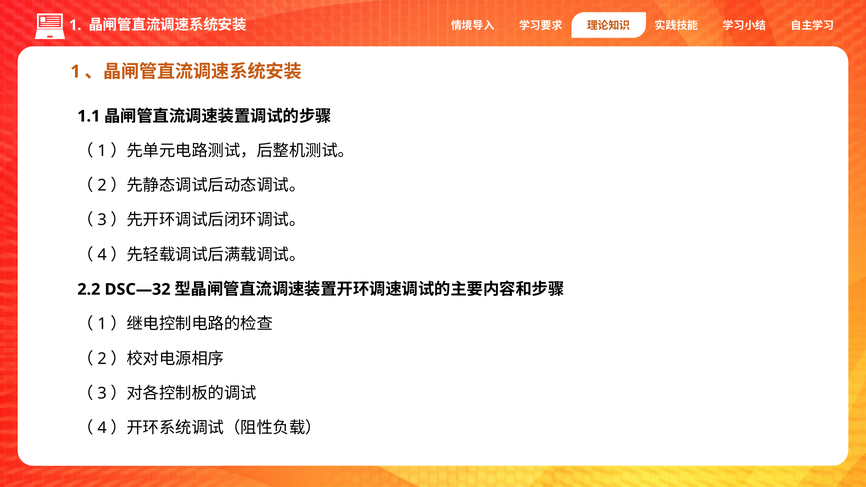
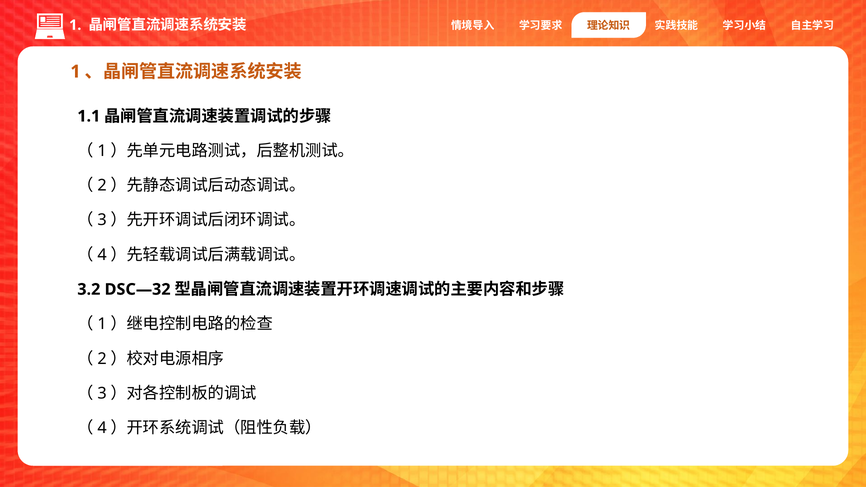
2.2: 2.2 -> 3.2
